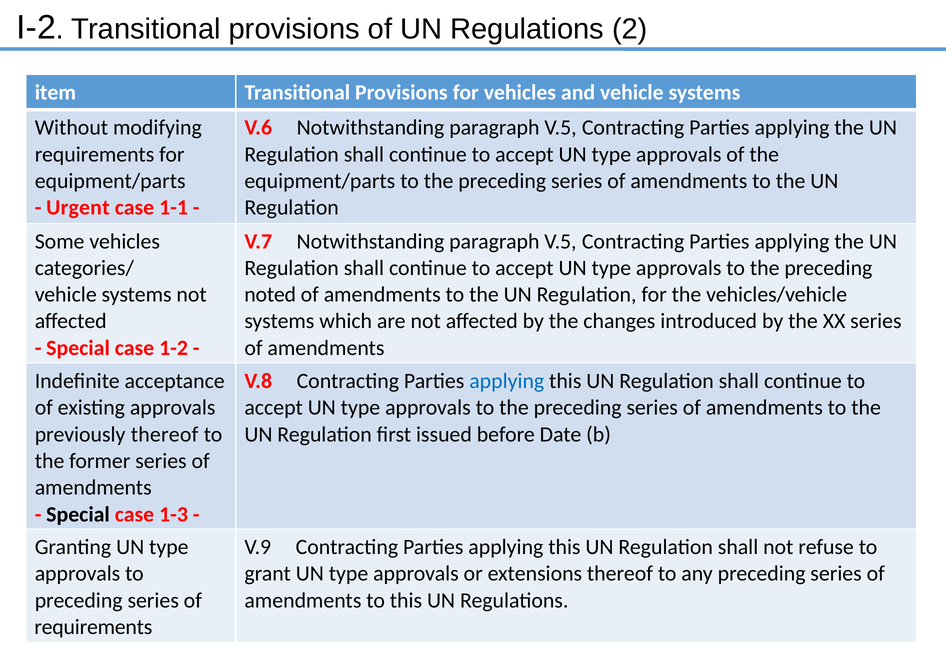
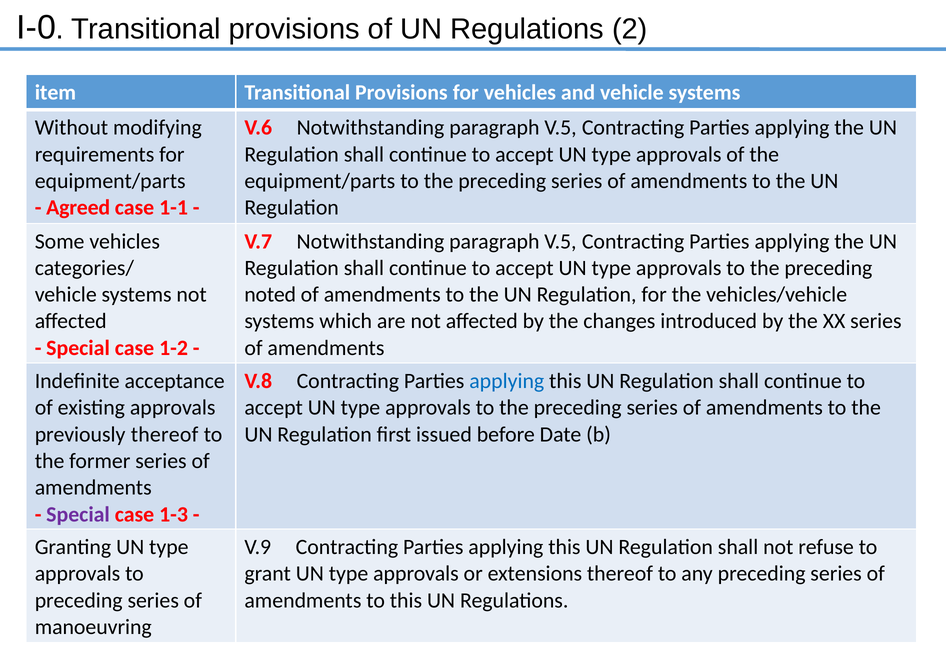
I-2: I-2 -> I-0
Urgent: Urgent -> Agreed
Special at (78, 514) colour: black -> purple
requirements at (93, 627): requirements -> manoeuvring
